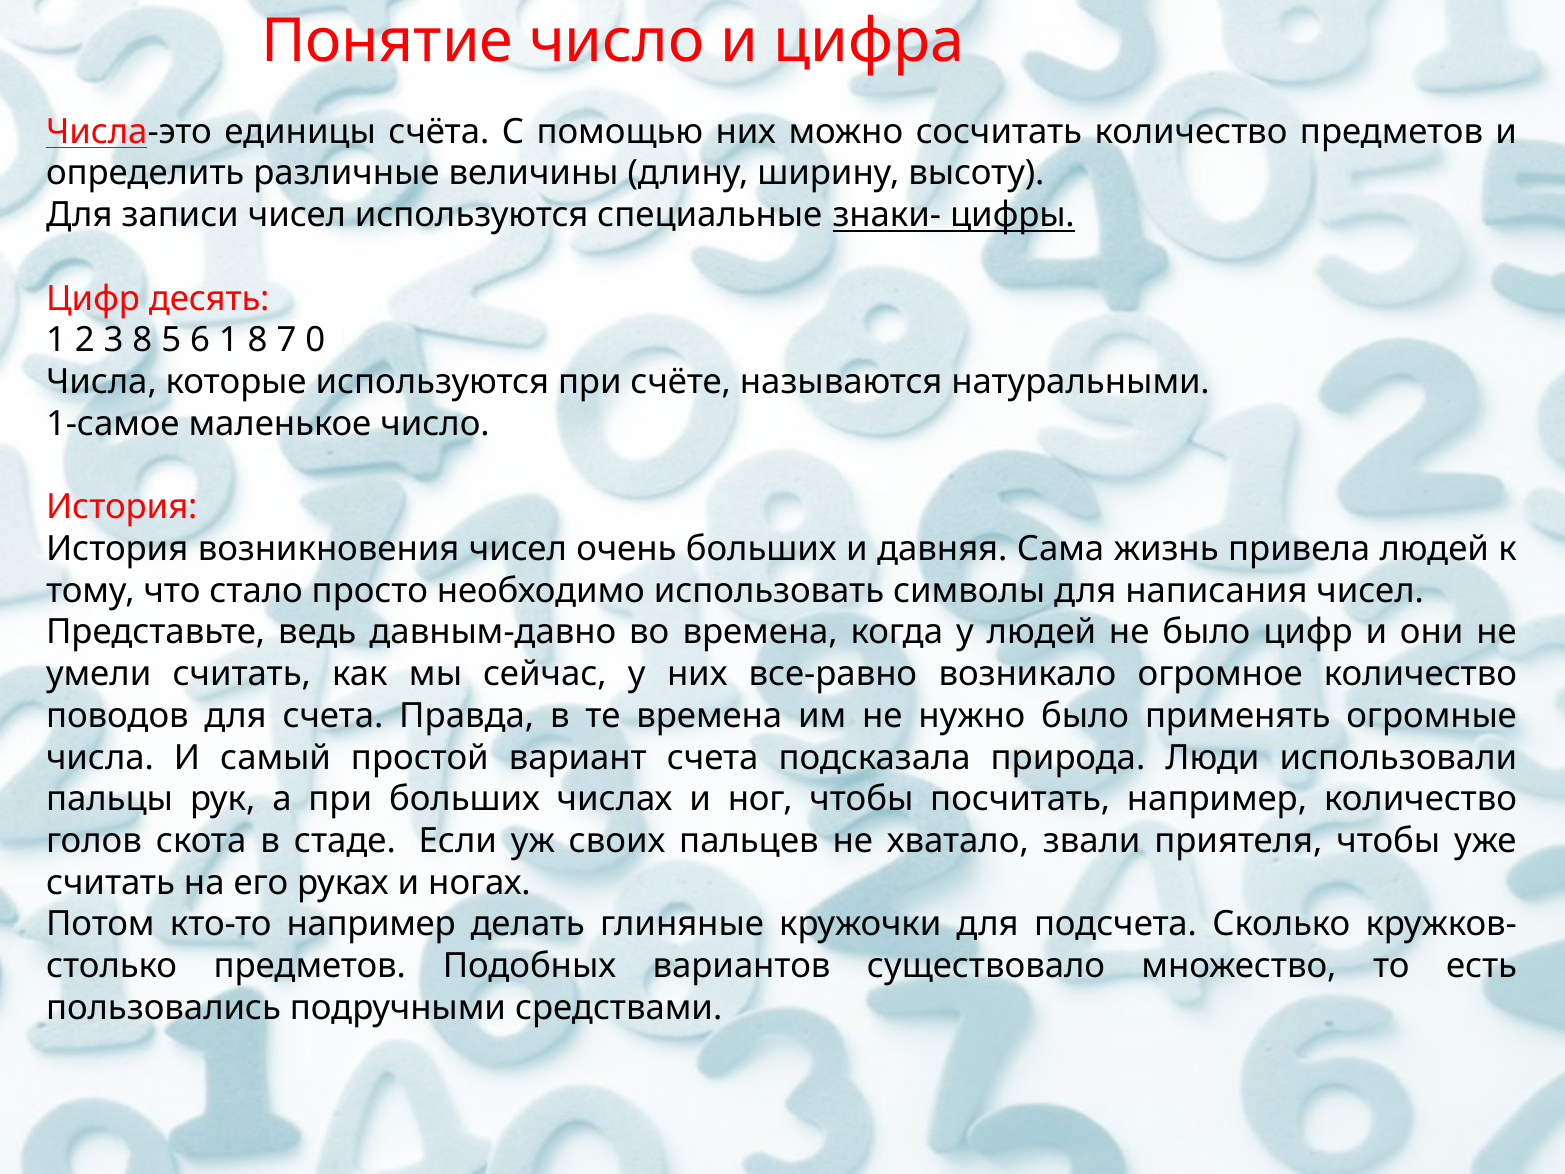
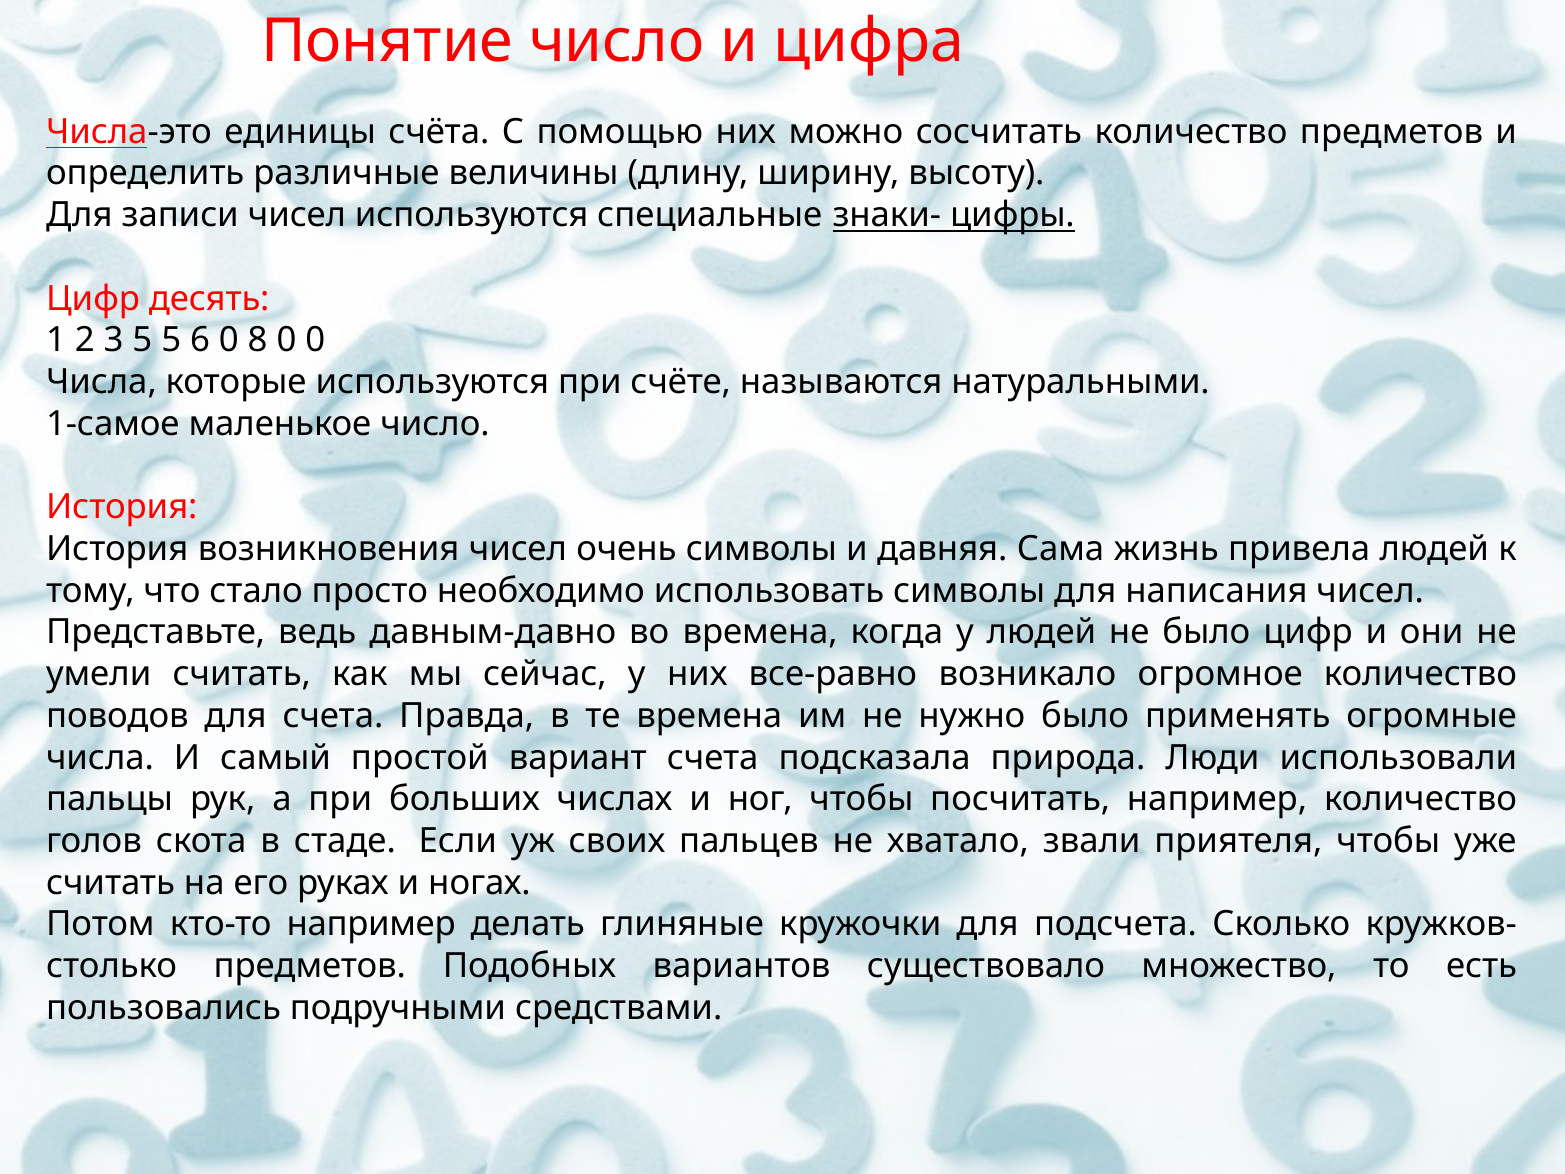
3 8: 8 -> 5
6 1: 1 -> 0
8 7: 7 -> 0
очень больших: больших -> символы
